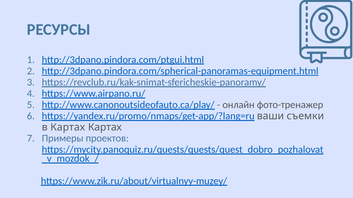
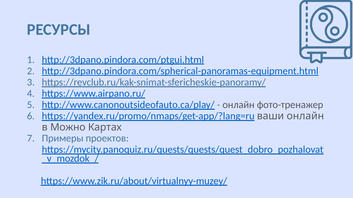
ваши съемки: съемки -> онлайн
в Картах: Картах -> Можно
